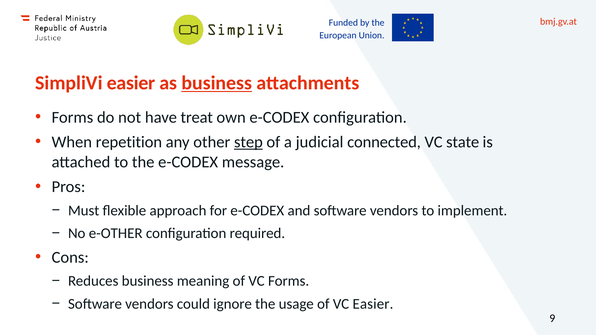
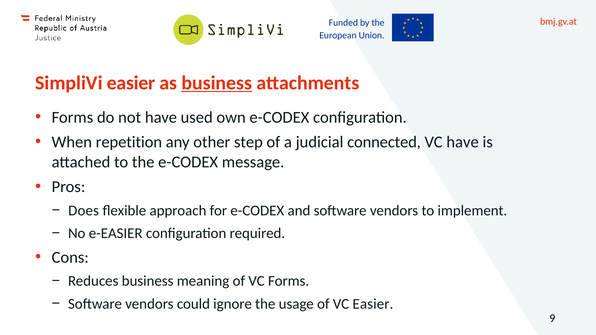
treat: treat -> used
step underline: present -> none
VC state: state -> have
Must: Must -> Does
e-OTHER: e-OTHER -> e-EASIER
